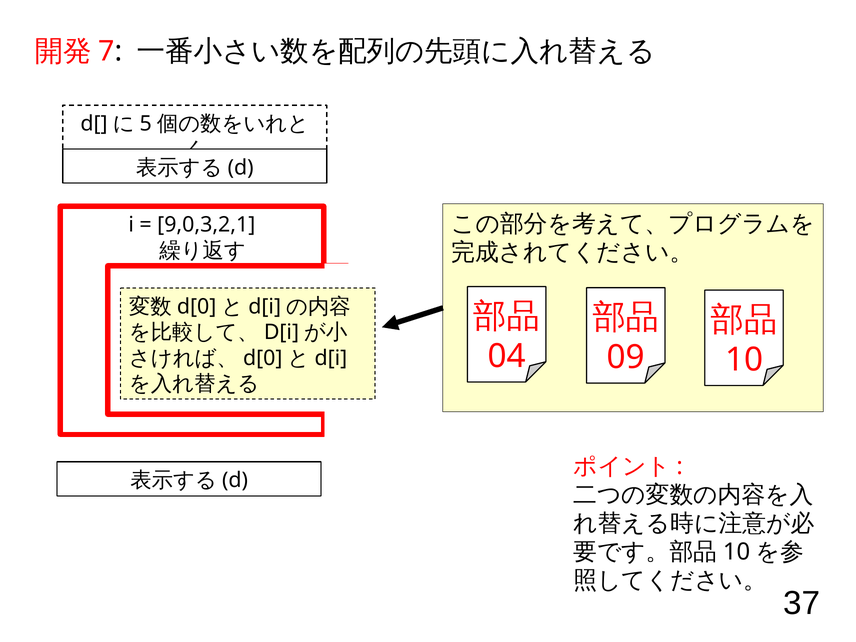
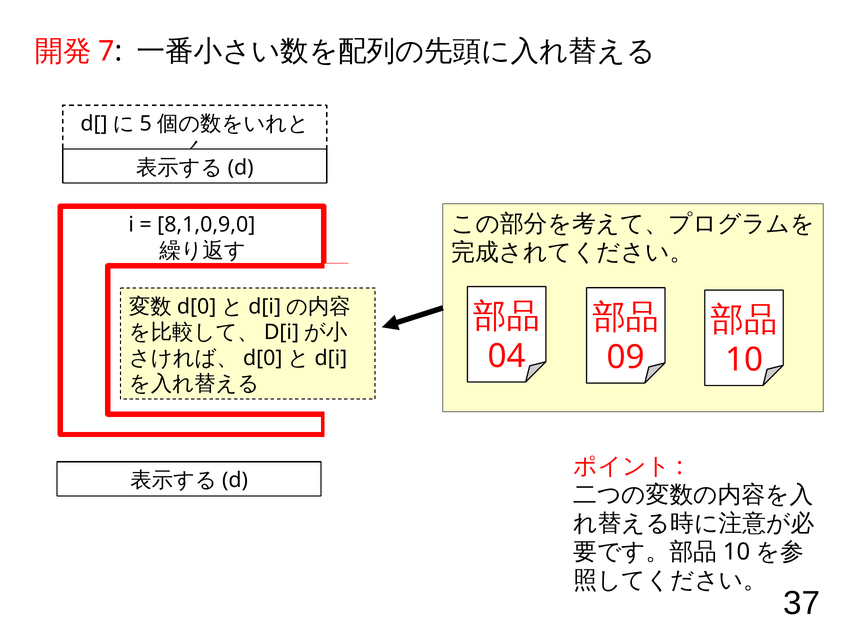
9,0,3,2,1: 9,0,3,2,1 -> 8,1,0,9,0
